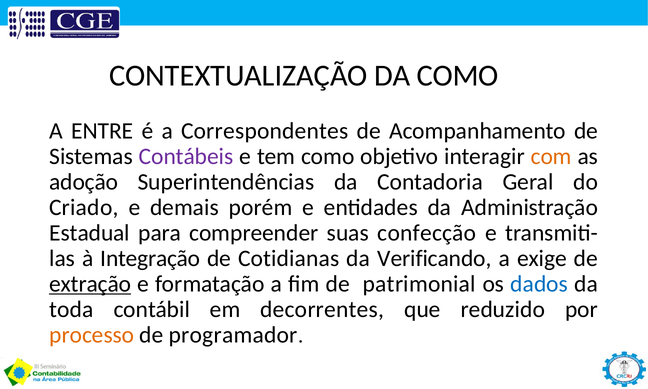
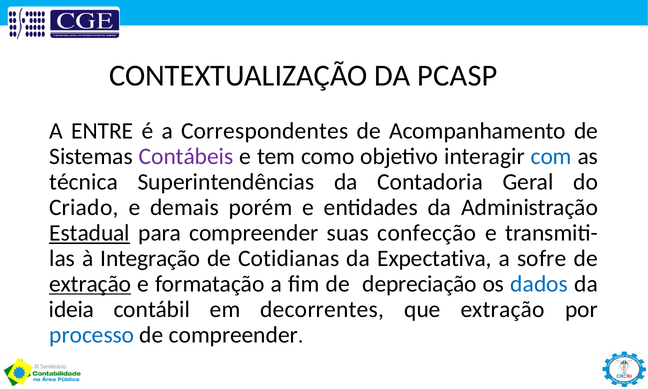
DA COMO: COMO -> PCASP
com colour: orange -> blue
adoção: adoção -> técnica
Estadual underline: none -> present
Verificando: Verificando -> Expectativa
exige: exige -> sofre
patrimonial: patrimonial -> depreciação
toda: toda -> ideia
que reduzido: reduzido -> extração
processo colour: orange -> blue
de programador: programador -> compreender
